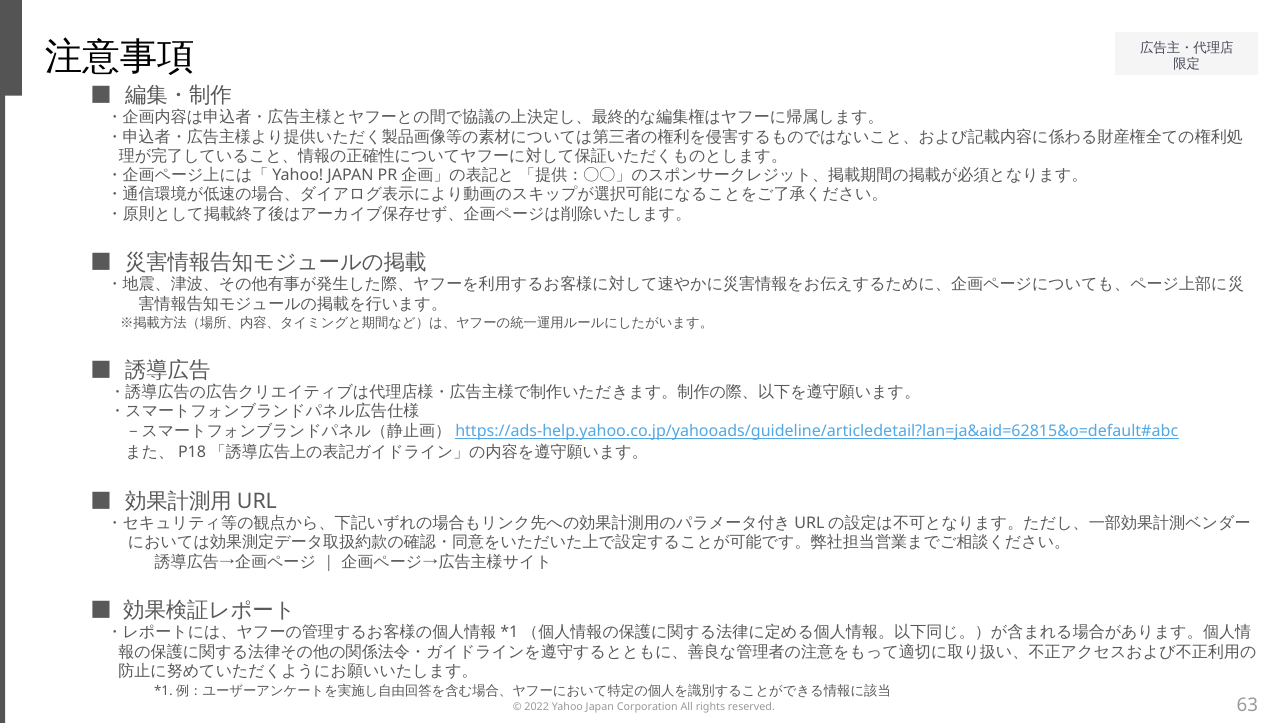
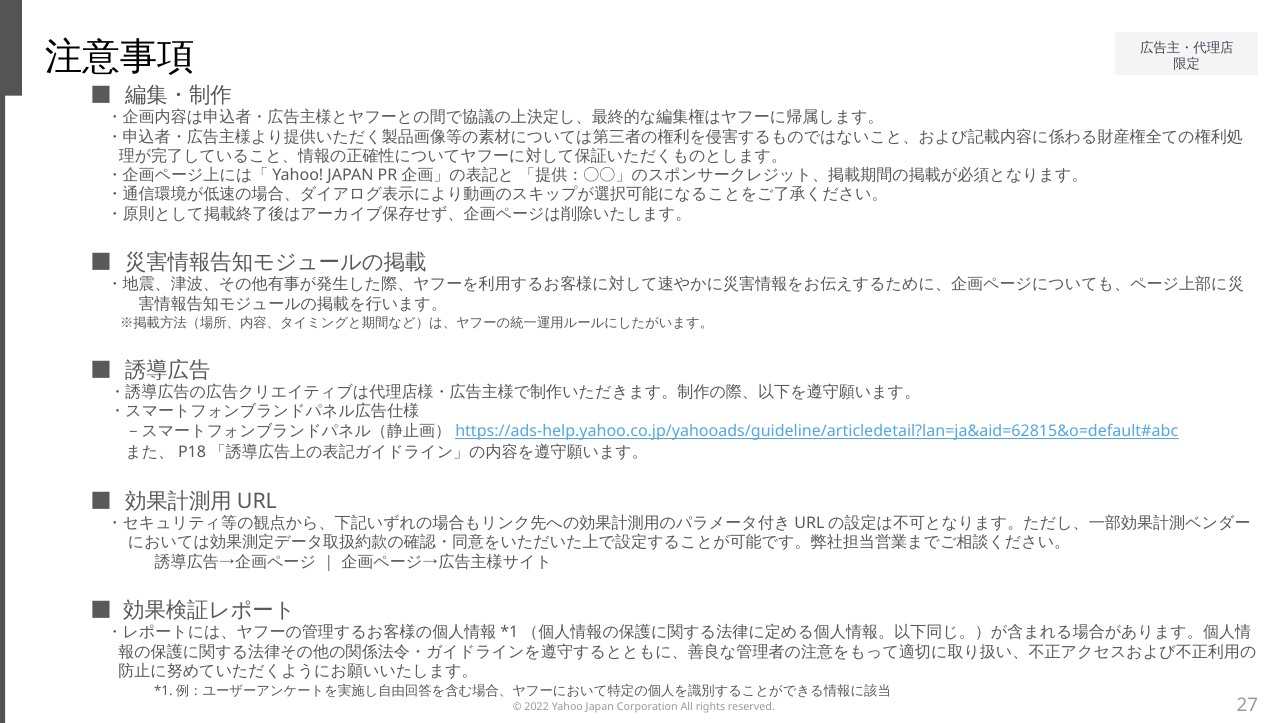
63: 63 -> 27
